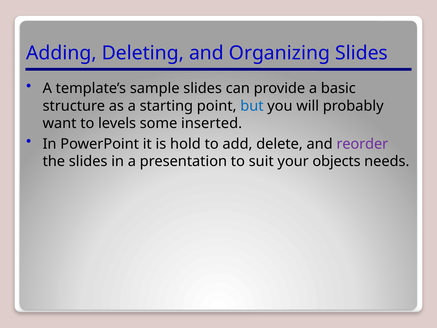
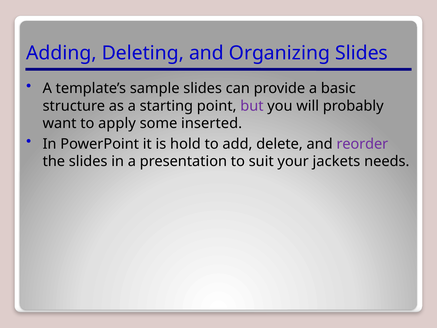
but colour: blue -> purple
levels: levels -> apply
objects: objects -> jackets
